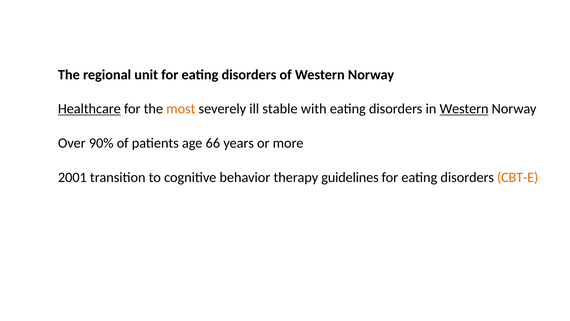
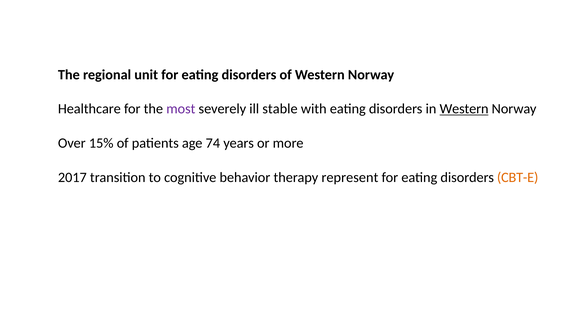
Healthcare underline: present -> none
most colour: orange -> purple
90%: 90% -> 15%
66: 66 -> 74
2001: 2001 -> 2017
guidelines: guidelines -> represent
